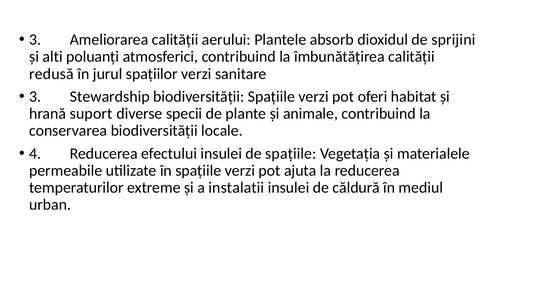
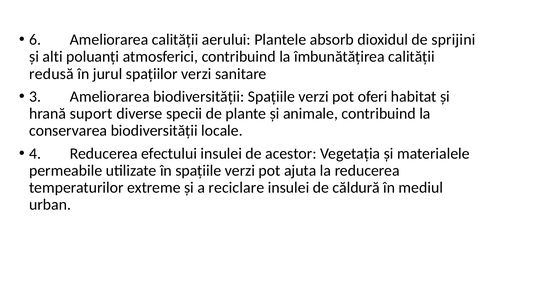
3 at (35, 40): 3 -> 6
3 Stewardship: Stewardship -> Ameliorarea
de spațiile: spațiile -> acestor
instalatii: instalatii -> reciclare
